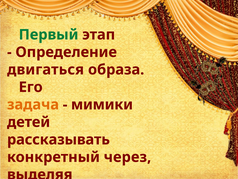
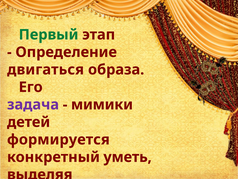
задача colour: orange -> purple
рассказывать: рассказывать -> формируется
через: через -> уметь
